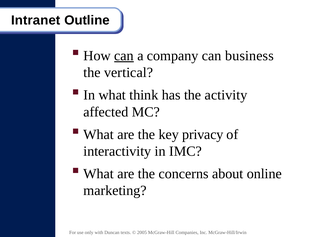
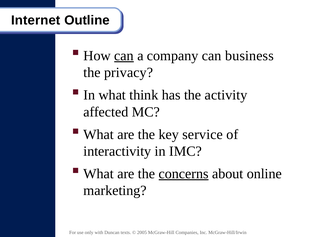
Intranet: Intranet -> Internet
vertical: vertical -> privacy
privacy: privacy -> service
concerns underline: none -> present
